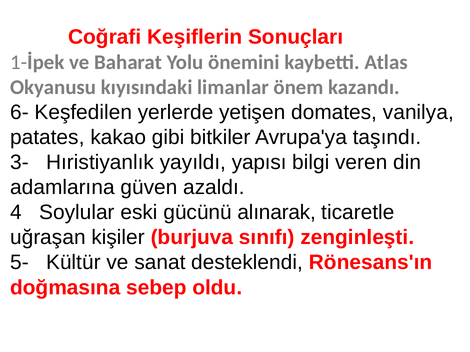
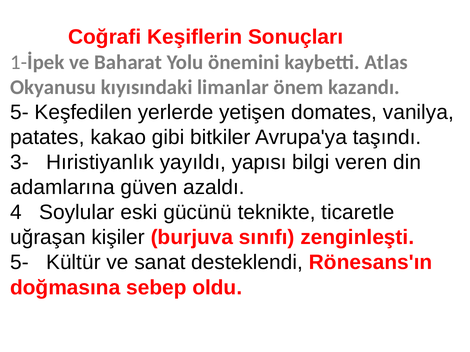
6- at (19, 112): 6- -> 5-
alınarak: alınarak -> teknikte
